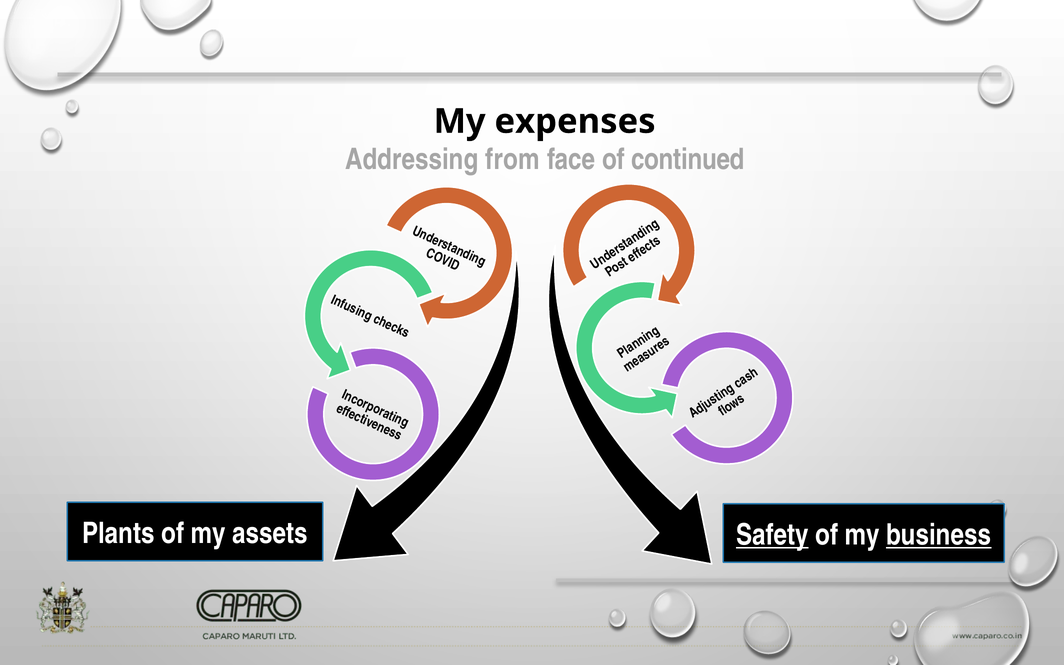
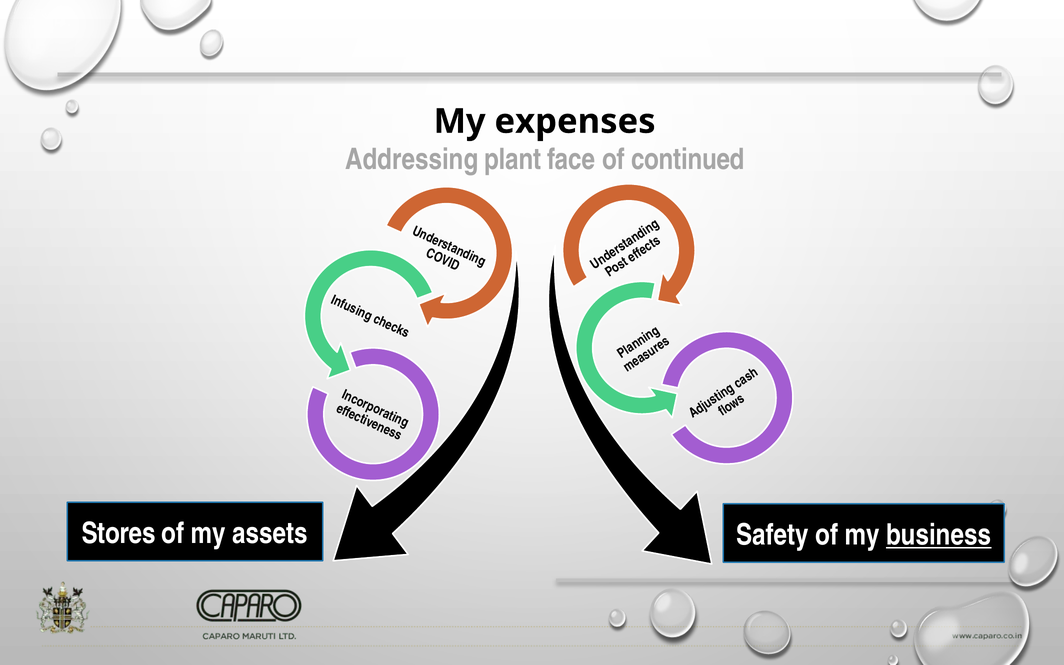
from: from -> plant
Plants: Plants -> Stores
Safety underline: present -> none
